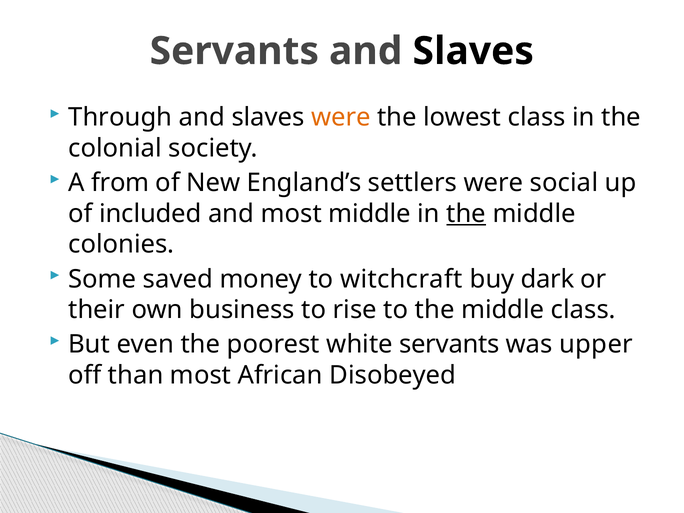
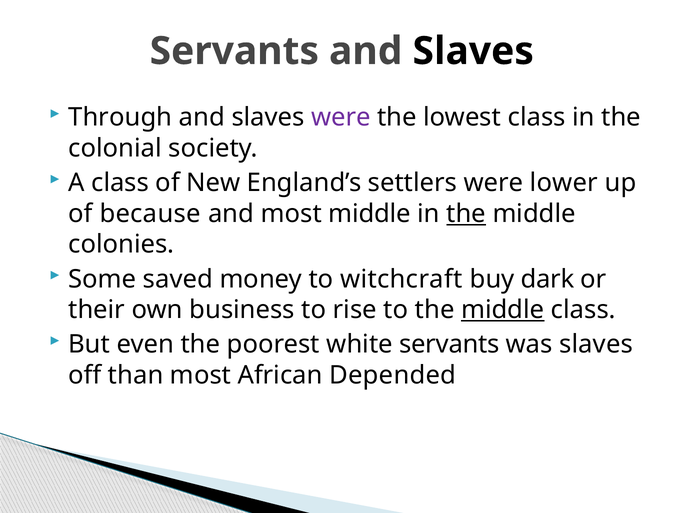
were at (341, 117) colour: orange -> purple
A from: from -> class
social: social -> lower
included: included -> because
middle at (503, 310) underline: none -> present
was upper: upper -> slaves
Disobeyed: Disobeyed -> Depended
